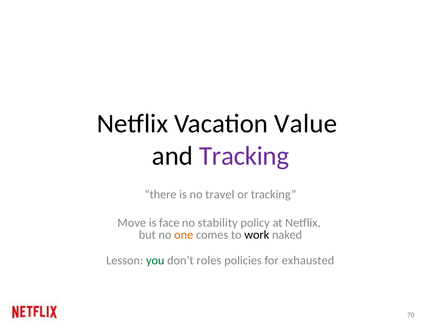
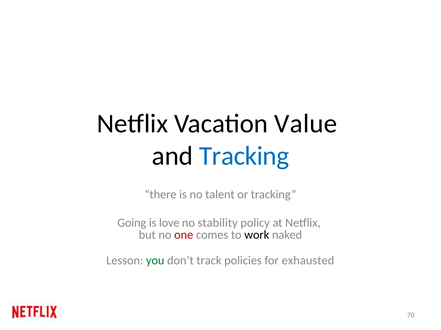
Tracking at (244, 156) colour: purple -> blue
travel: travel -> talent
Move: Move -> Going
face: face -> love
one colour: orange -> red
roles: roles -> track
